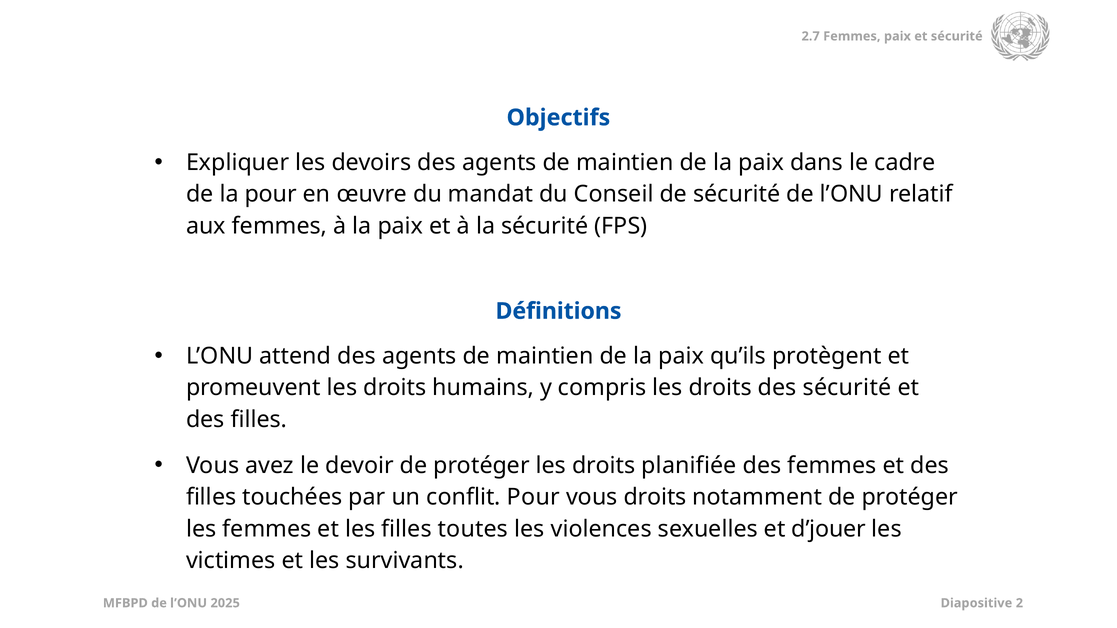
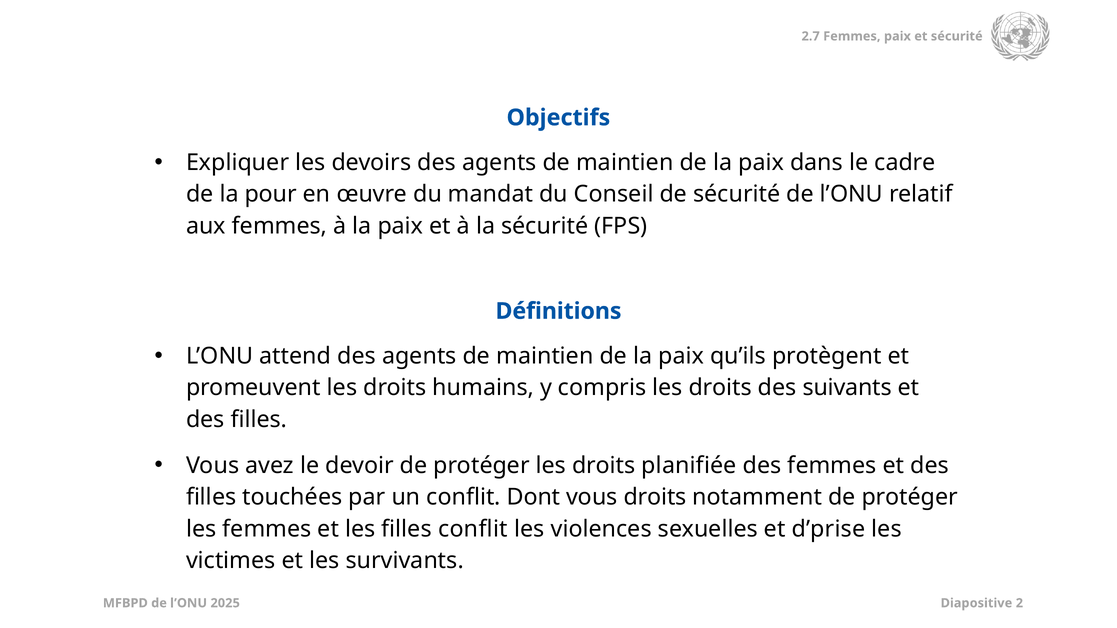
des sécurité: sécurité -> suivants
conflit Pour: Pour -> Dont
filles toutes: toutes -> conflit
d’jouer: d’jouer -> d’prise
